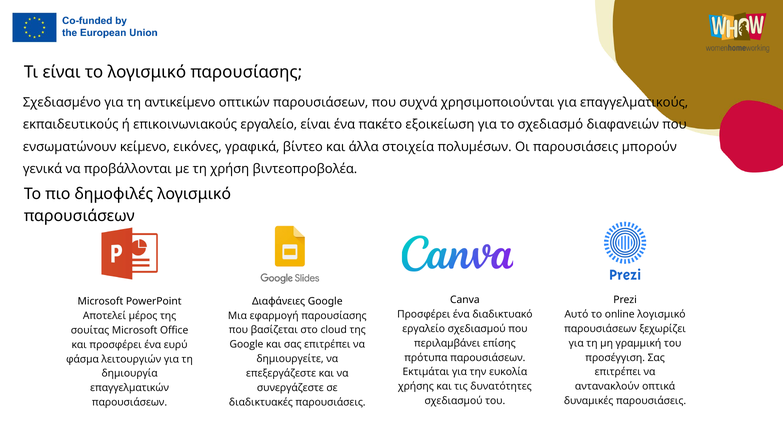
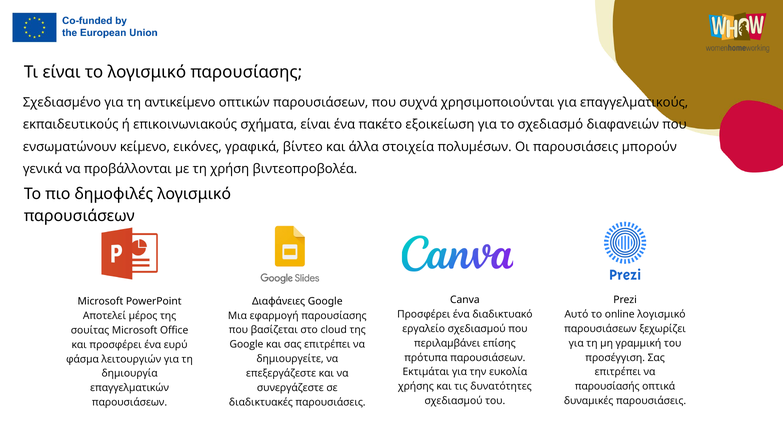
επικοινωνιακούς εργαλείο: εργαλείο -> σχήματα
αντανακλούν: αντανακλούν -> παρουσίασής
